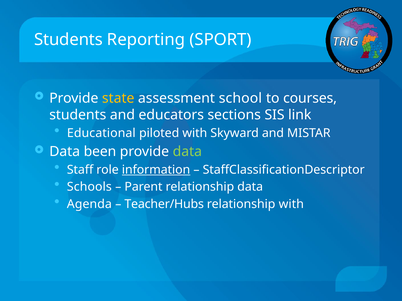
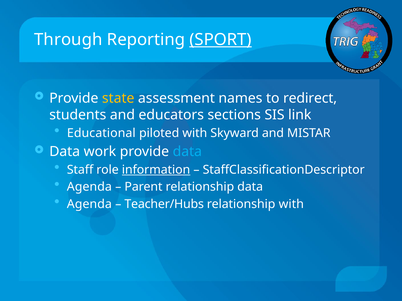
Students at (68, 40): Students -> Through
SPORT underline: none -> present
school: school -> names
courses: courses -> redirect
been: been -> work
data at (187, 152) colour: light green -> light blue
Schools at (89, 187): Schools -> Agenda
